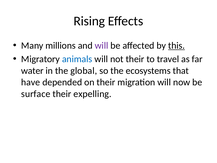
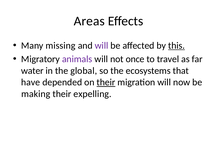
Rising: Rising -> Areas
millions: millions -> missing
animals colour: blue -> purple
not their: their -> once
their at (106, 82) underline: none -> present
surface: surface -> making
